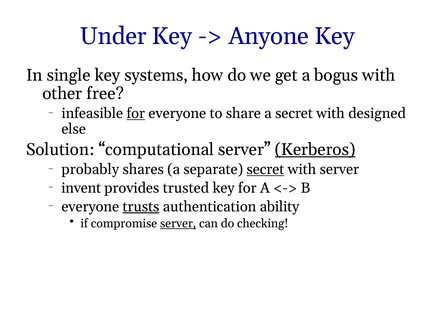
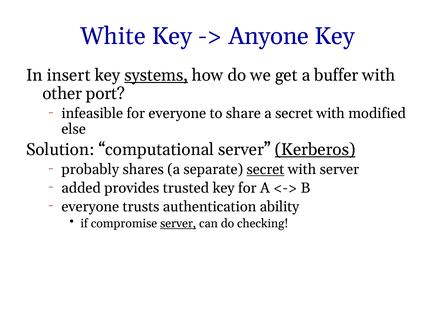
Under: Under -> White
single: single -> insert
systems underline: none -> present
bogus: bogus -> buffer
free: free -> port
for at (136, 113) underline: present -> none
designed: designed -> modified
invent: invent -> added
trusts underline: present -> none
